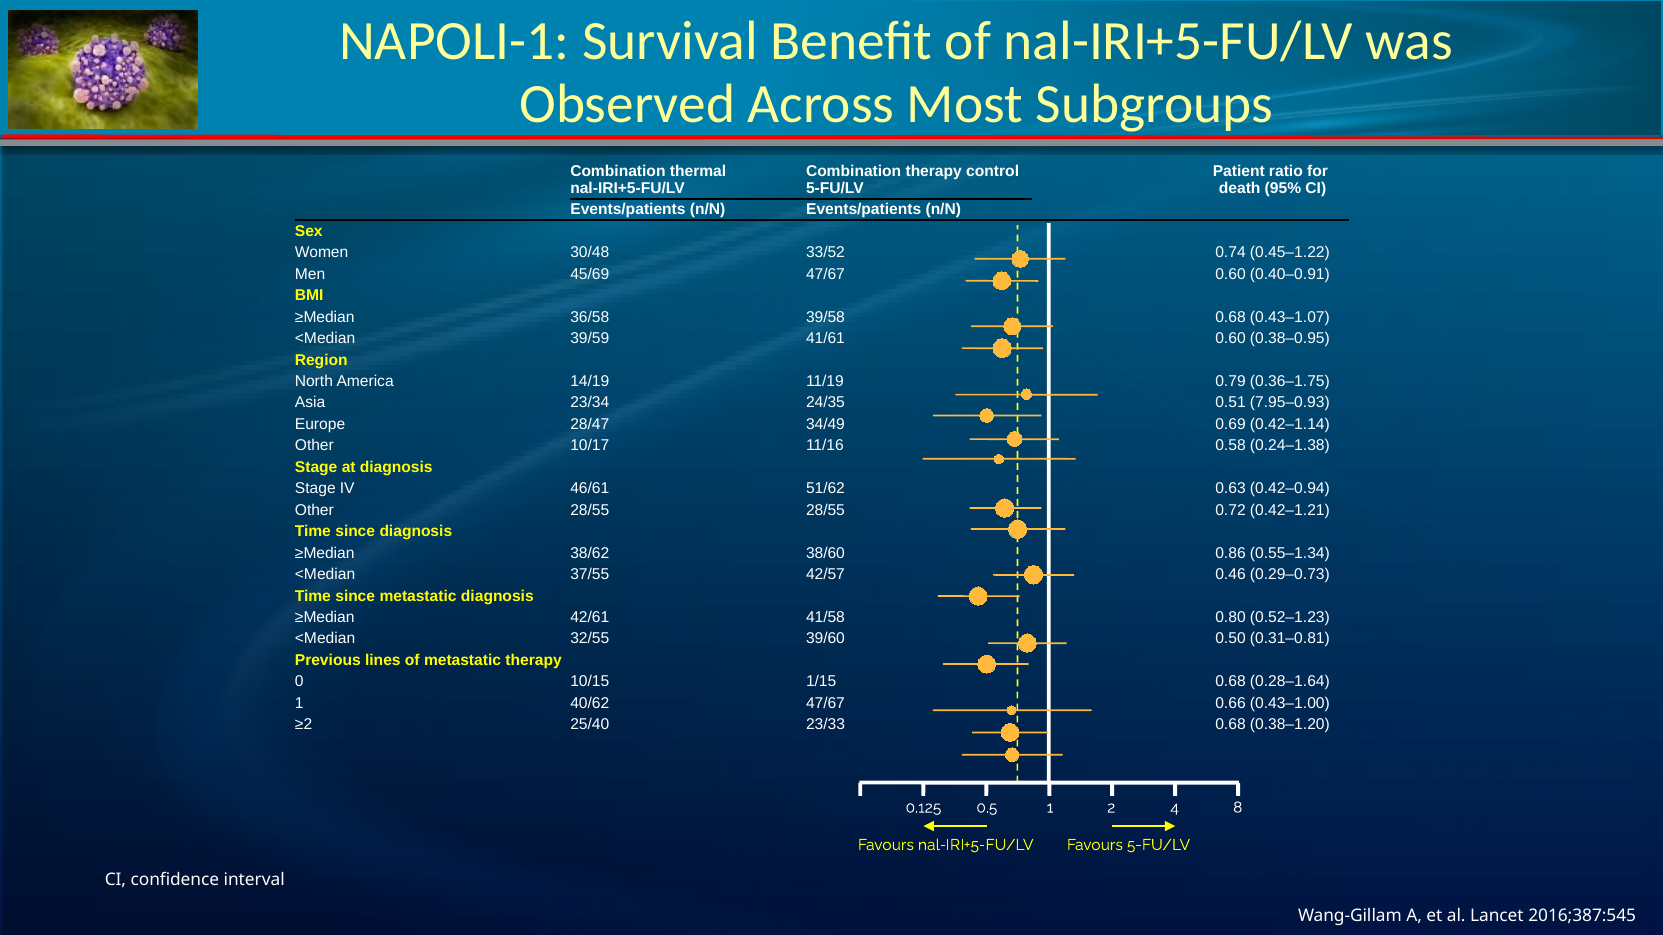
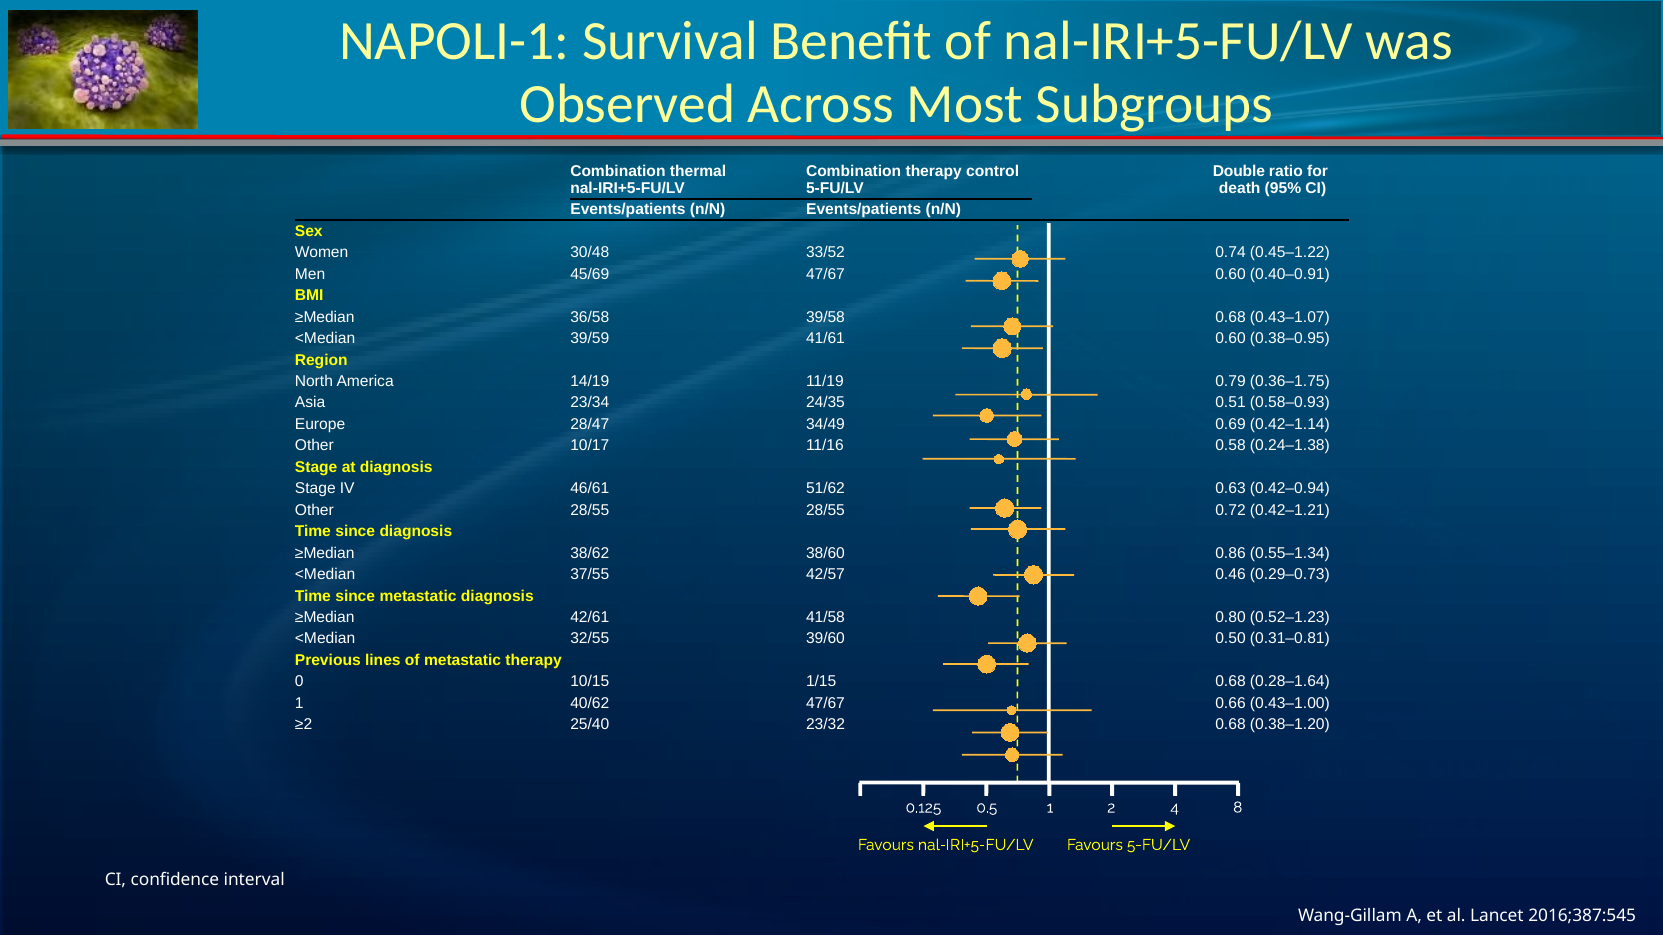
Patient: Patient -> Double
7.95–0.93: 7.95–0.93 -> 0.58–0.93
23/33: 23/33 -> 23/32
